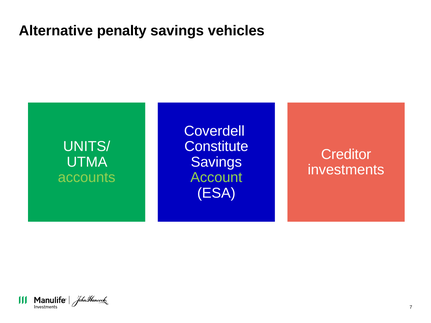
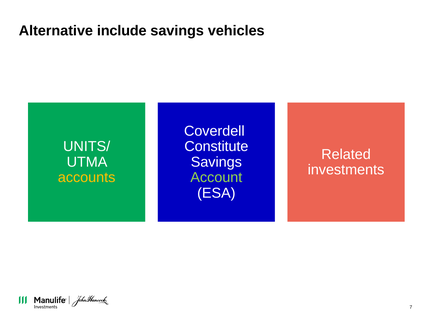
penalty: penalty -> include
Creditor: Creditor -> Related
accounts colour: light green -> yellow
